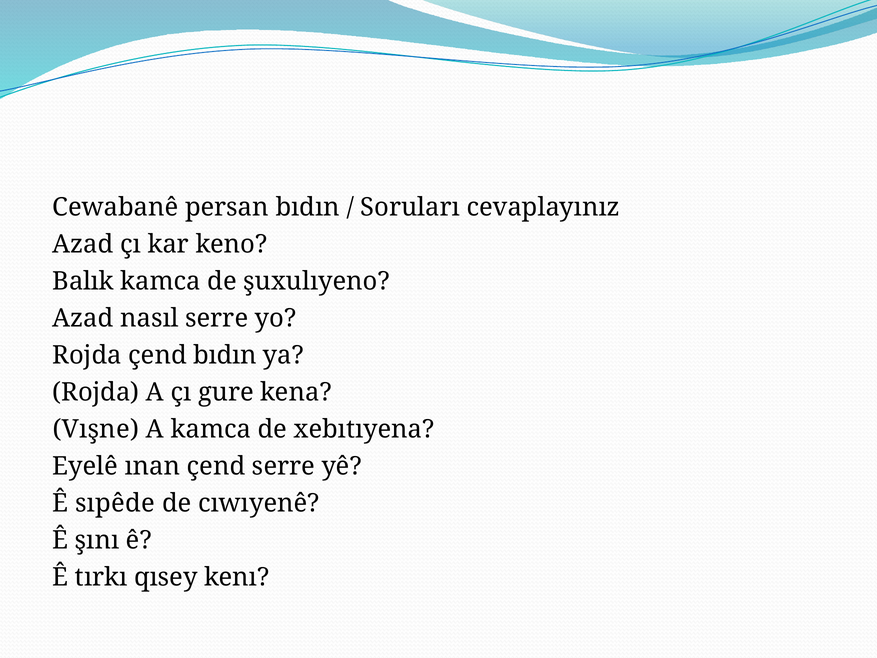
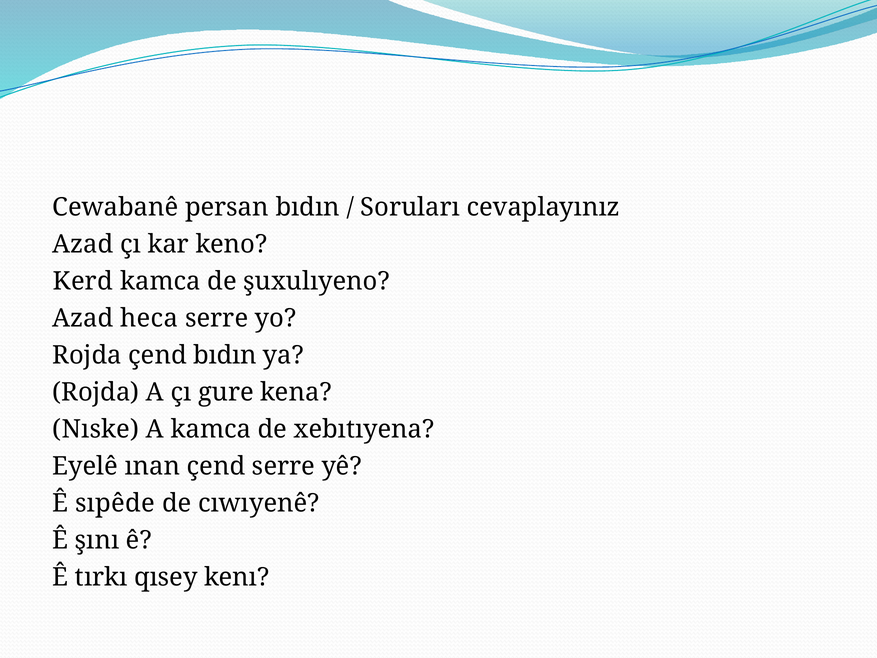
Balık: Balık -> Kerd
nasıl: nasıl -> heca
Vışne: Vışne -> Nıske
